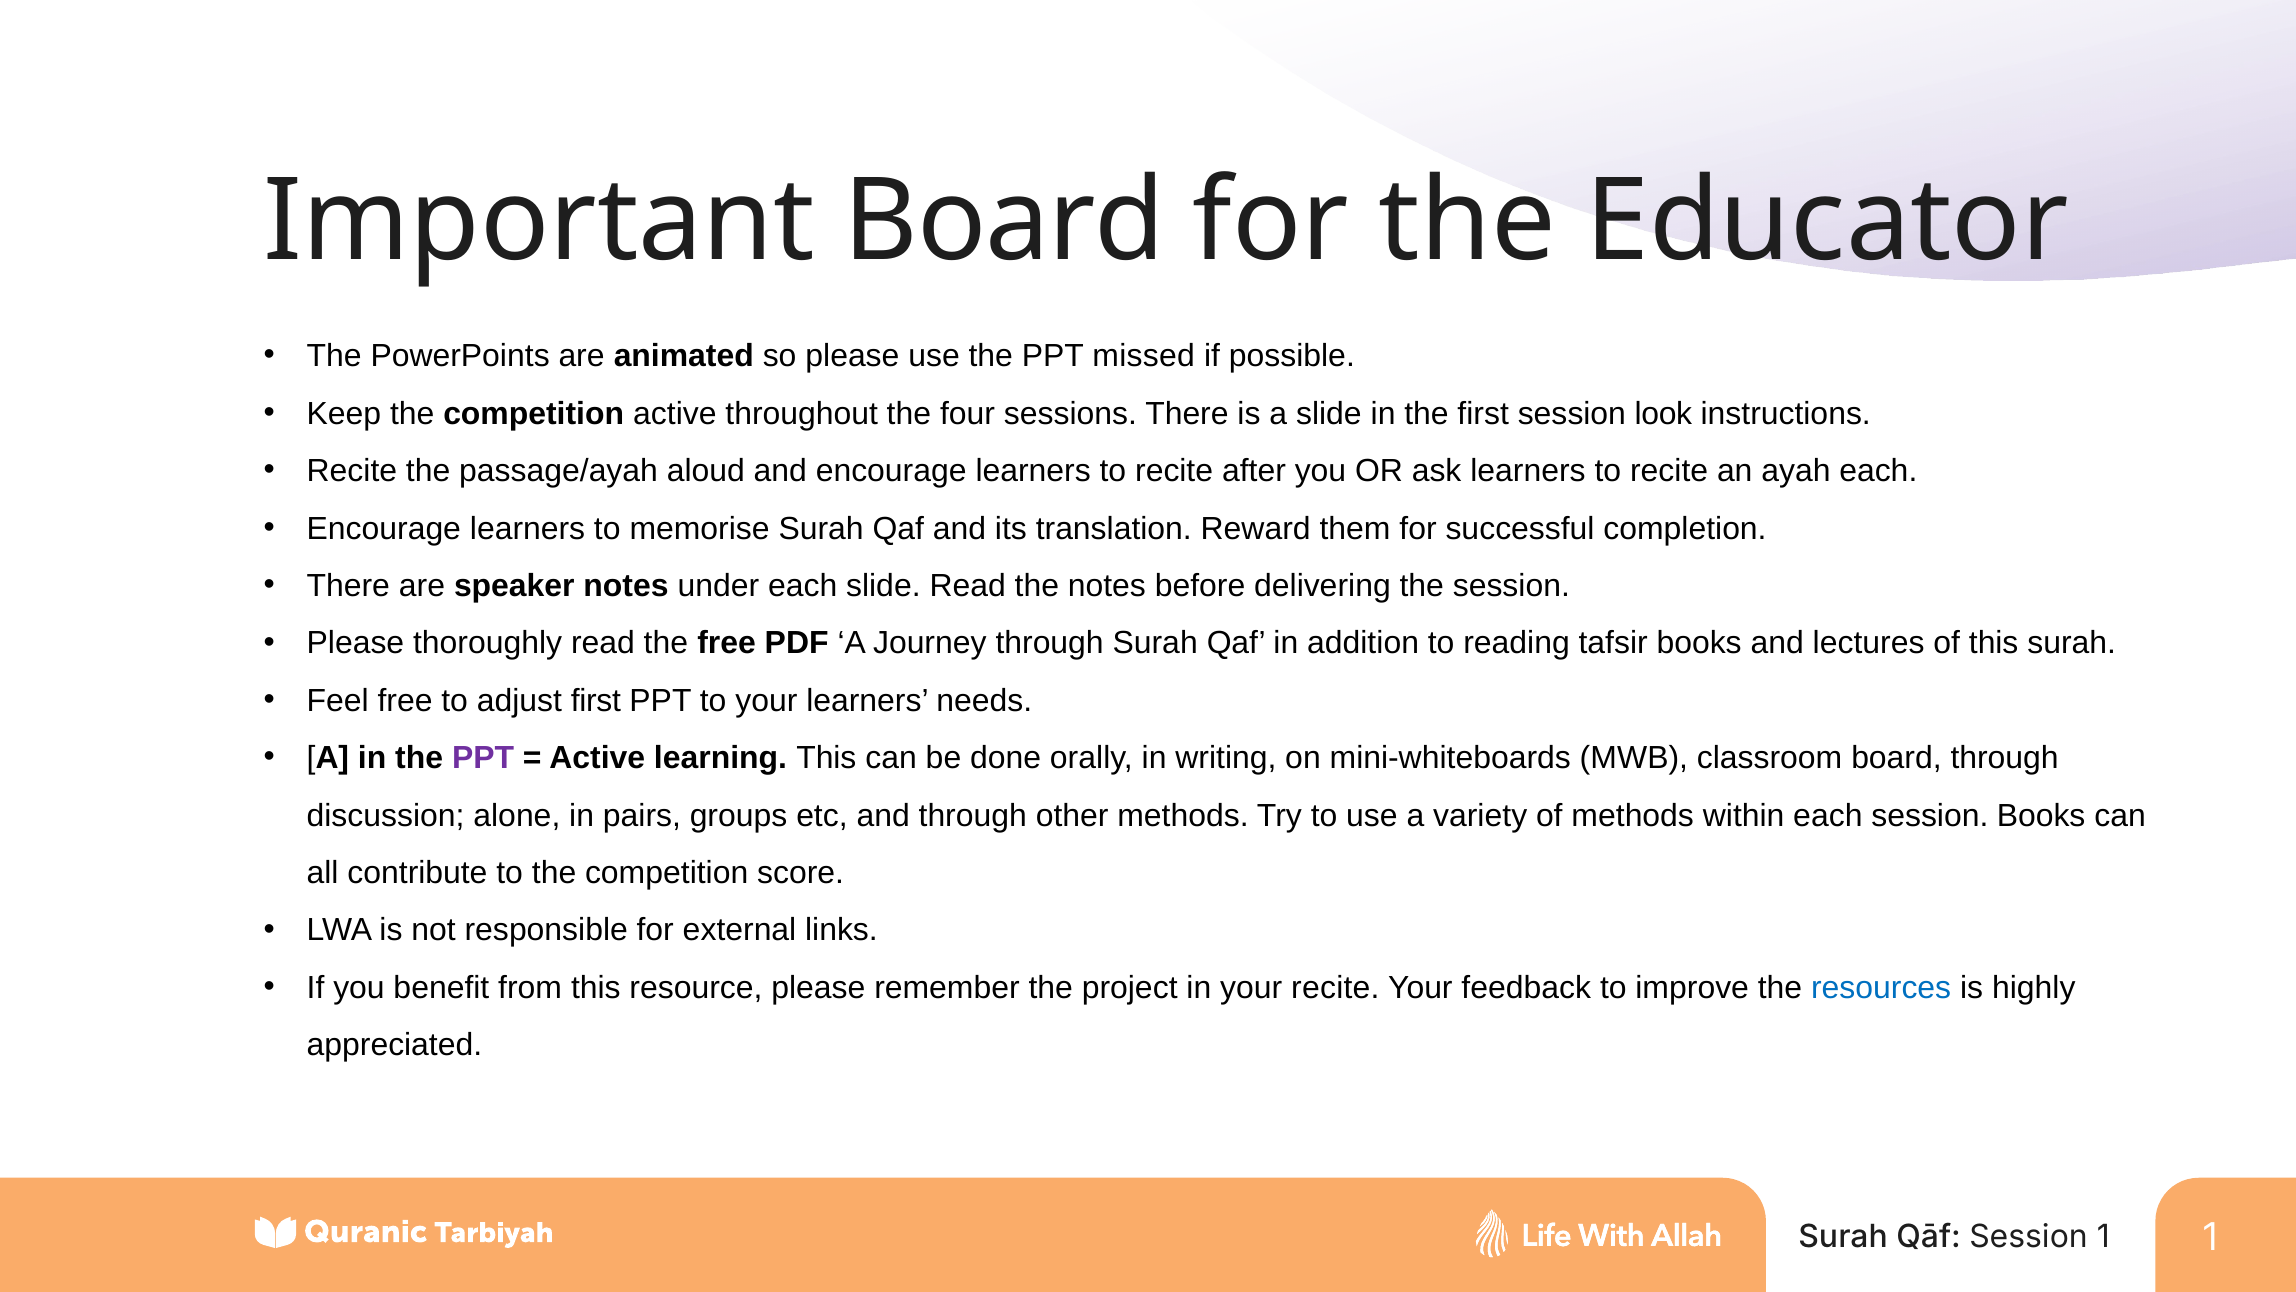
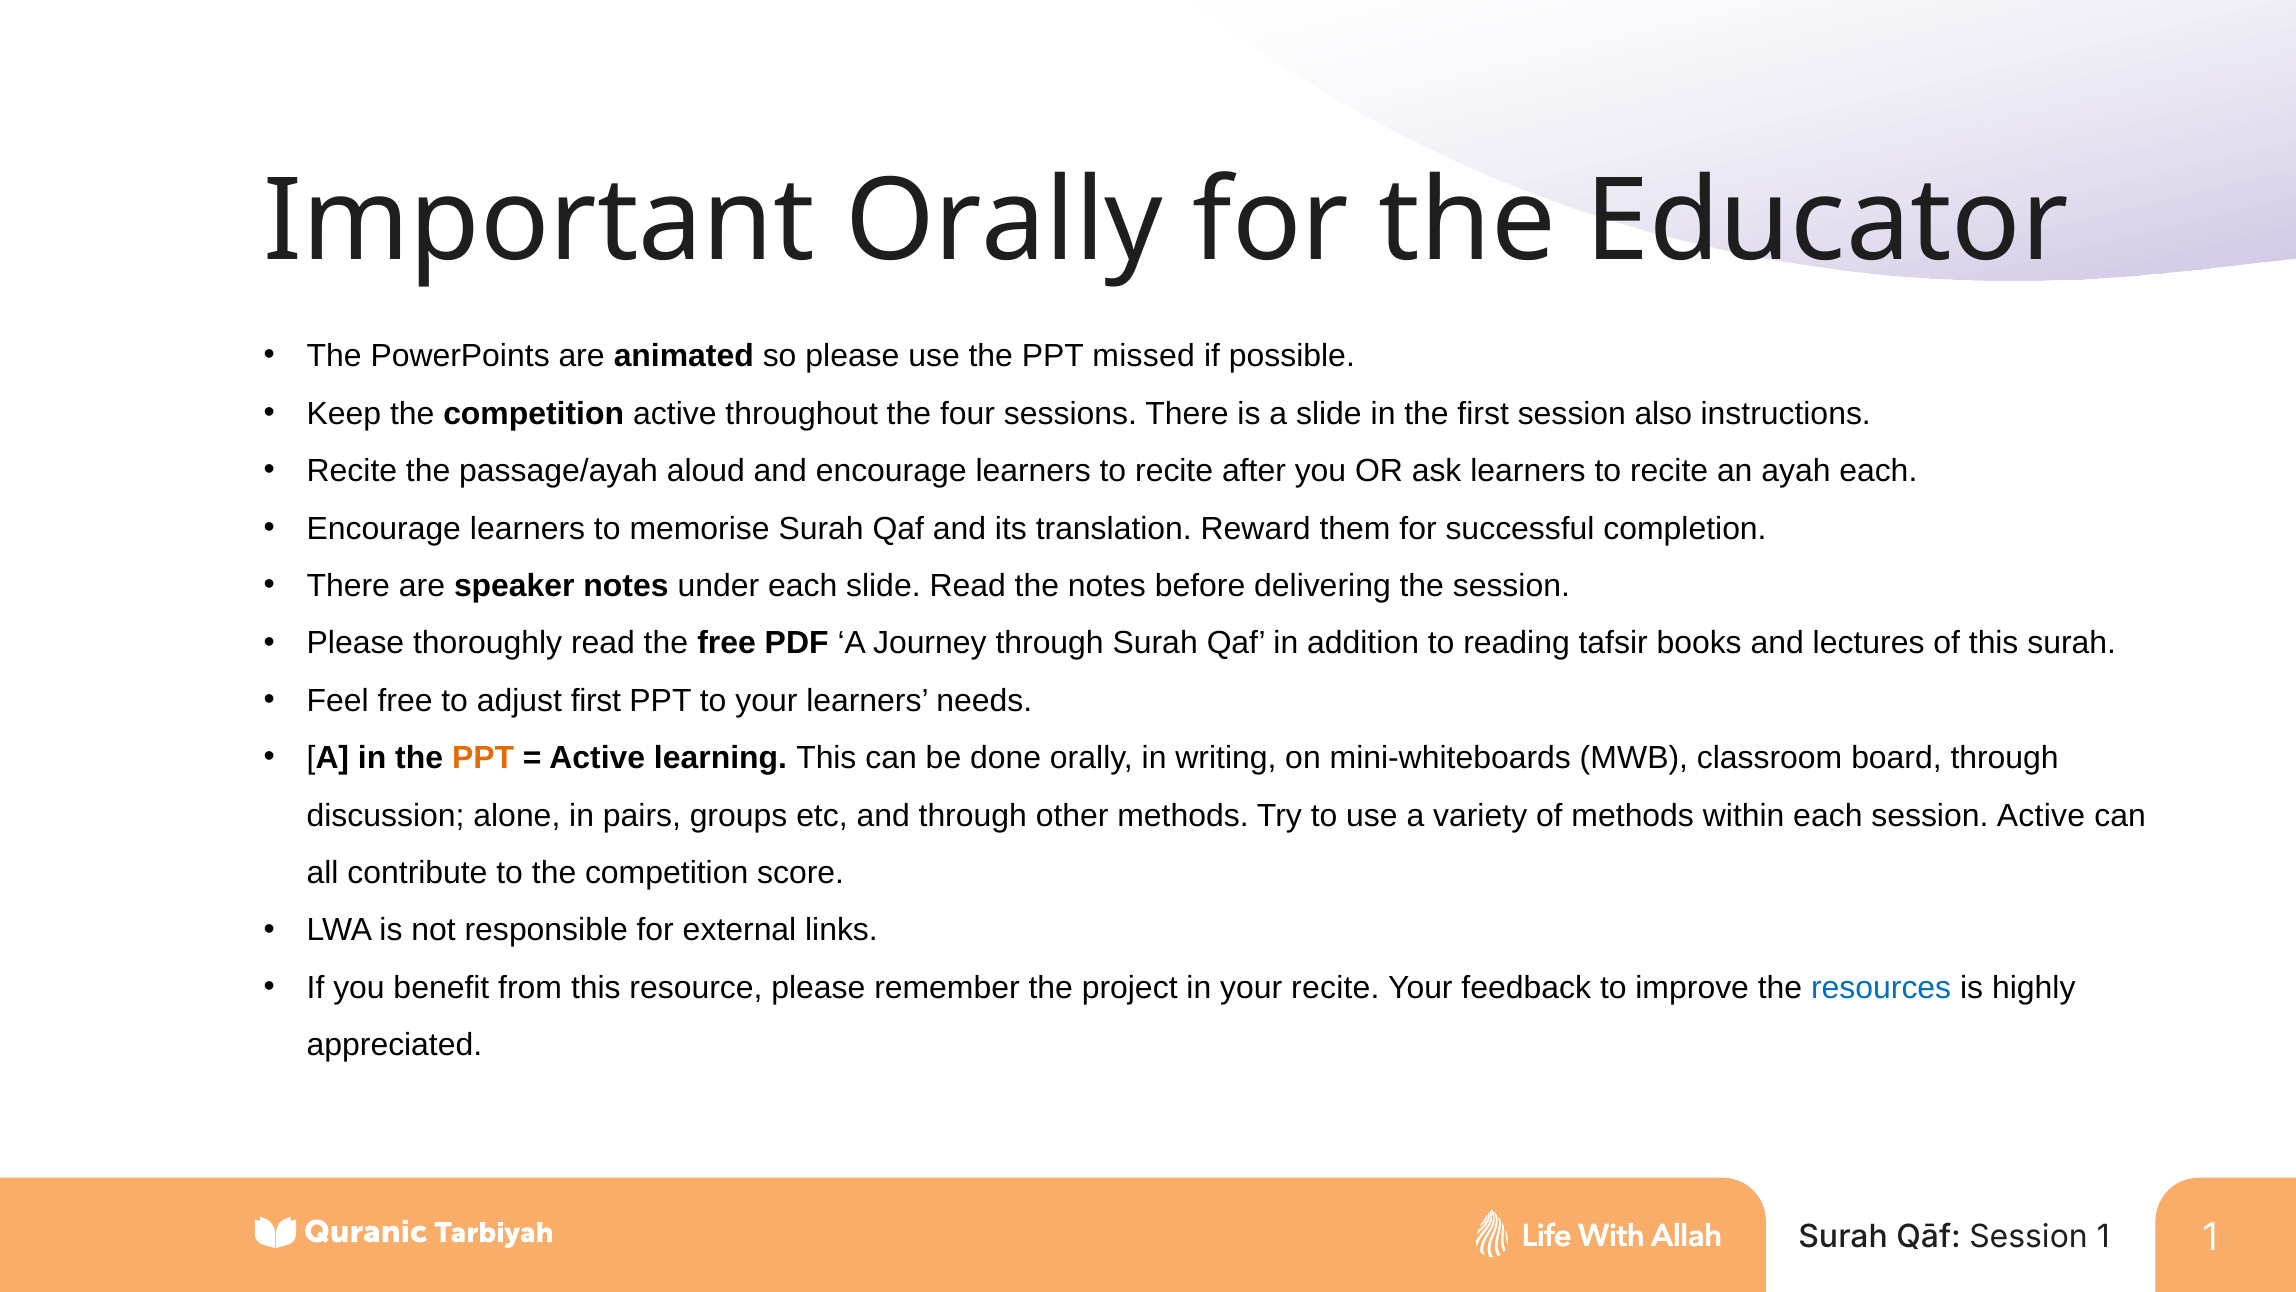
Important Board: Board -> Orally
look: look -> also
PPT at (483, 758) colour: purple -> orange
session Books: Books -> Active
